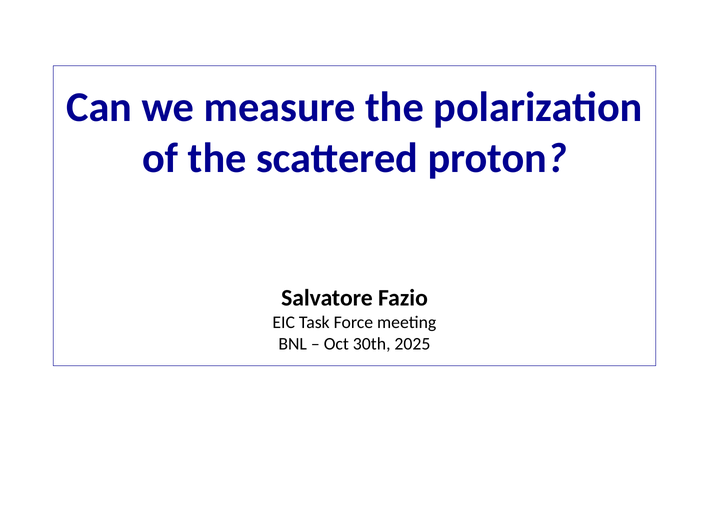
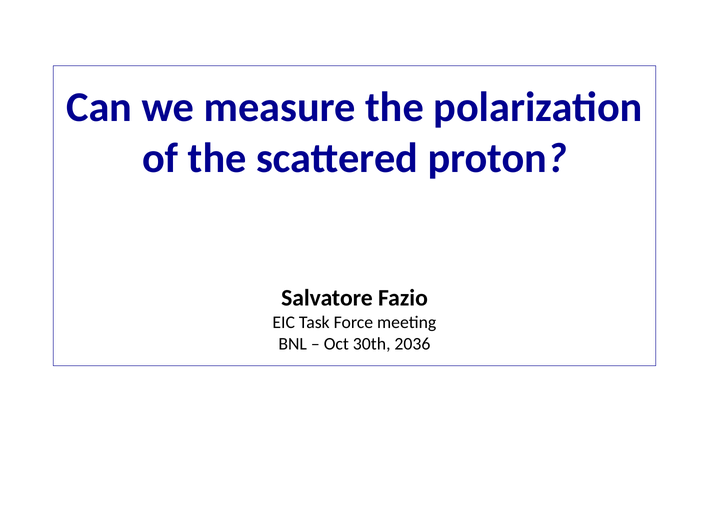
2025: 2025 -> 2036
